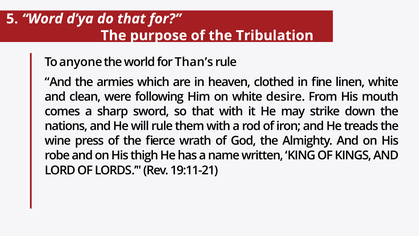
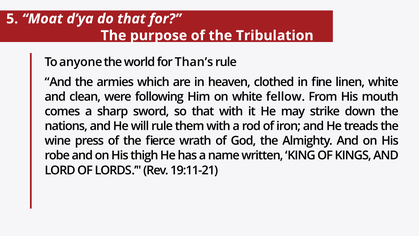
Word: Word -> Moat
desire: desire -> fellow
